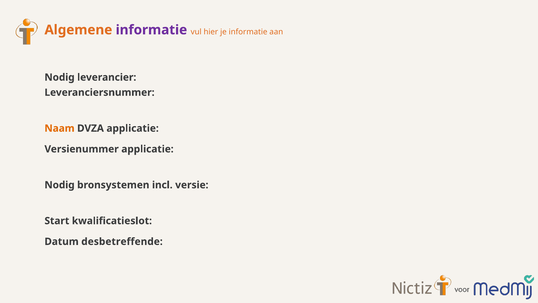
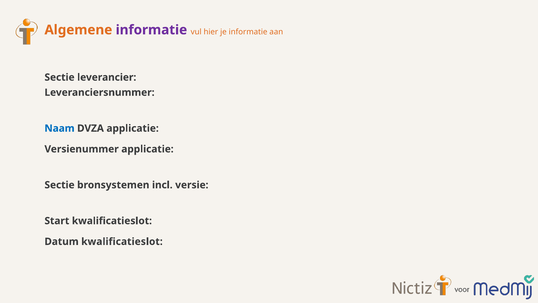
Nodig at (60, 77): Nodig -> Sectie
Naam colour: orange -> blue
Nodig at (60, 185): Nodig -> Sectie
Datum desbetreffende: desbetreffende -> kwalificatieslot
